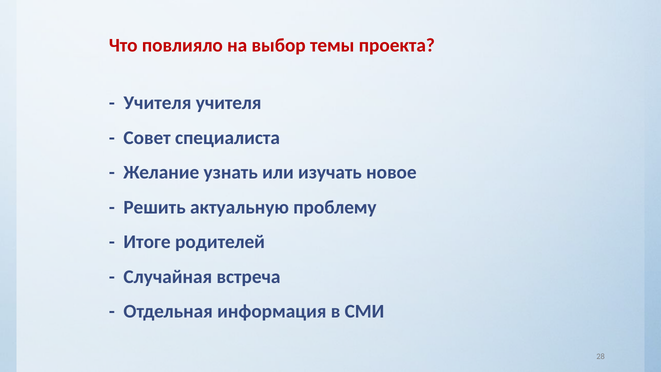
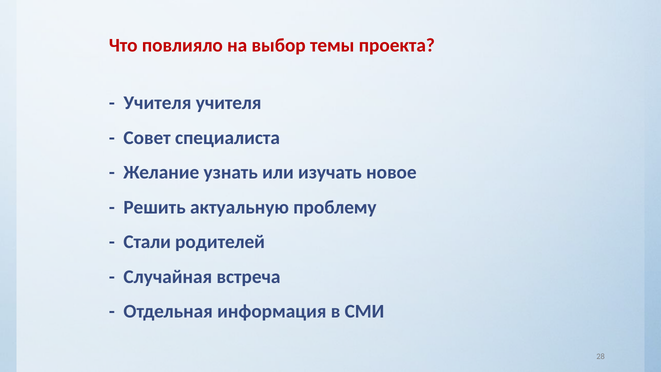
Итоге: Итоге -> Стали
